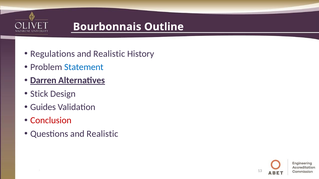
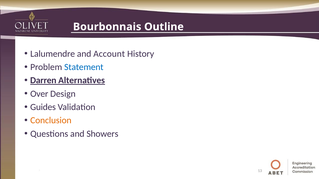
Regulations: Regulations -> Lalumendre
Realistic at (109, 54): Realistic -> Account
Stick: Stick -> Over
Conclusion colour: red -> orange
Questions and Realistic: Realistic -> Showers
